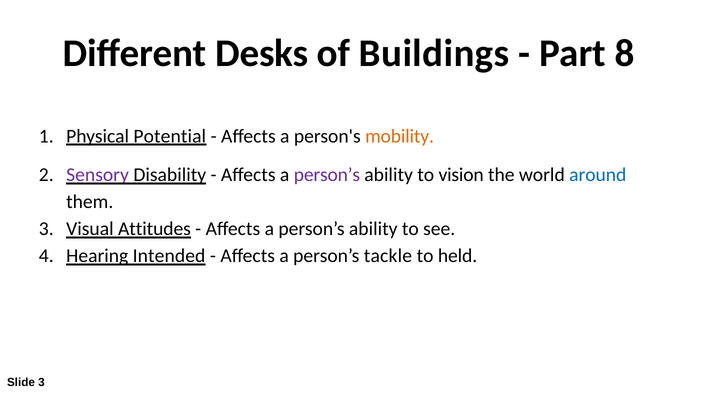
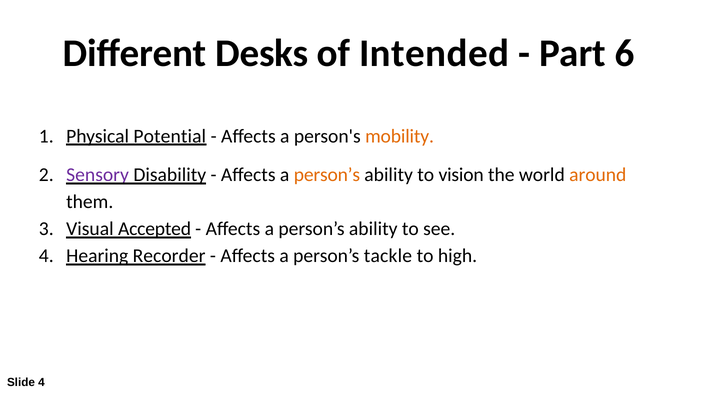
Buildings: Buildings -> Intended
8: 8 -> 6
person’s at (327, 175) colour: purple -> orange
around colour: blue -> orange
Attitudes: Attitudes -> Accepted
Intended: Intended -> Recorder
held: held -> high
Slide 3: 3 -> 4
